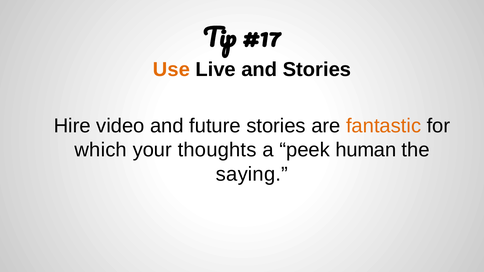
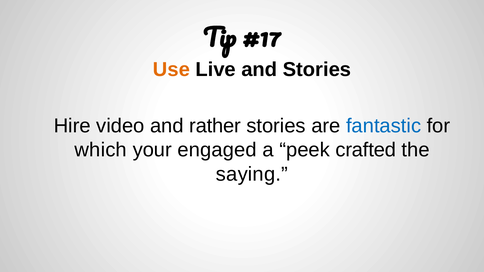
future: future -> rather
fantastic colour: orange -> blue
thoughts: thoughts -> engaged
human: human -> crafted
